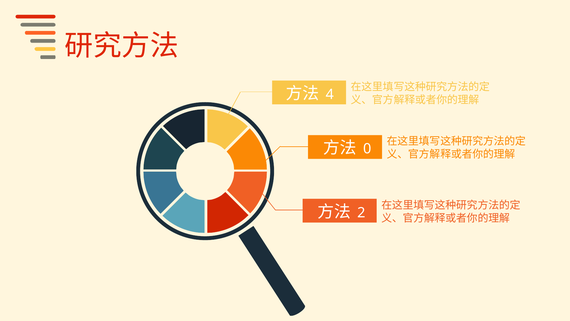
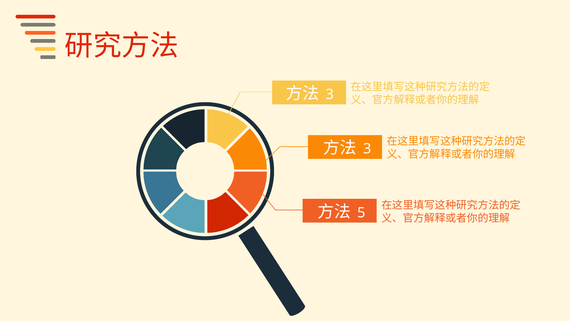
4 at (330, 94): 4 -> 3
0 at (367, 149): 0 -> 3
2: 2 -> 5
